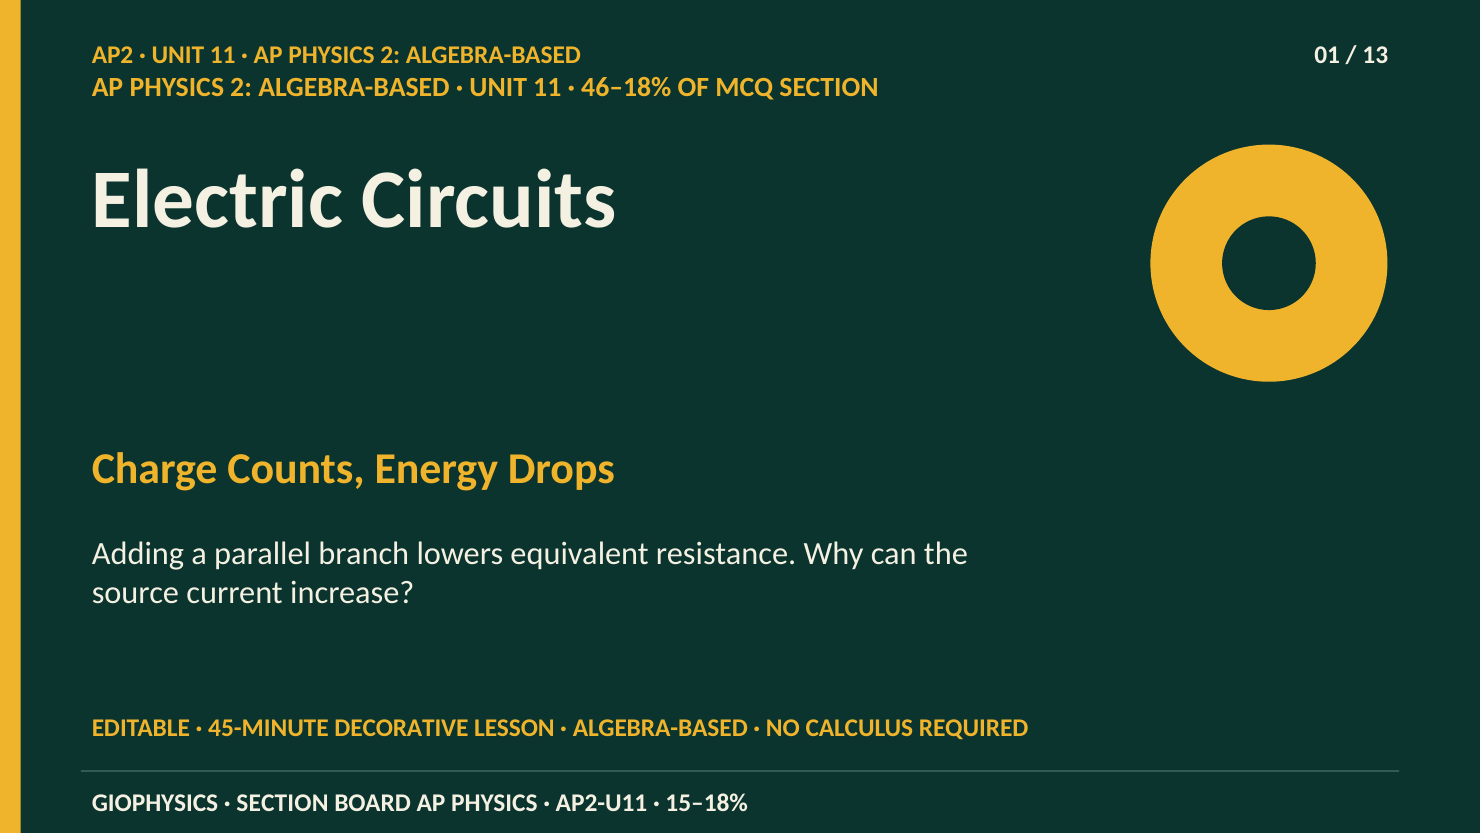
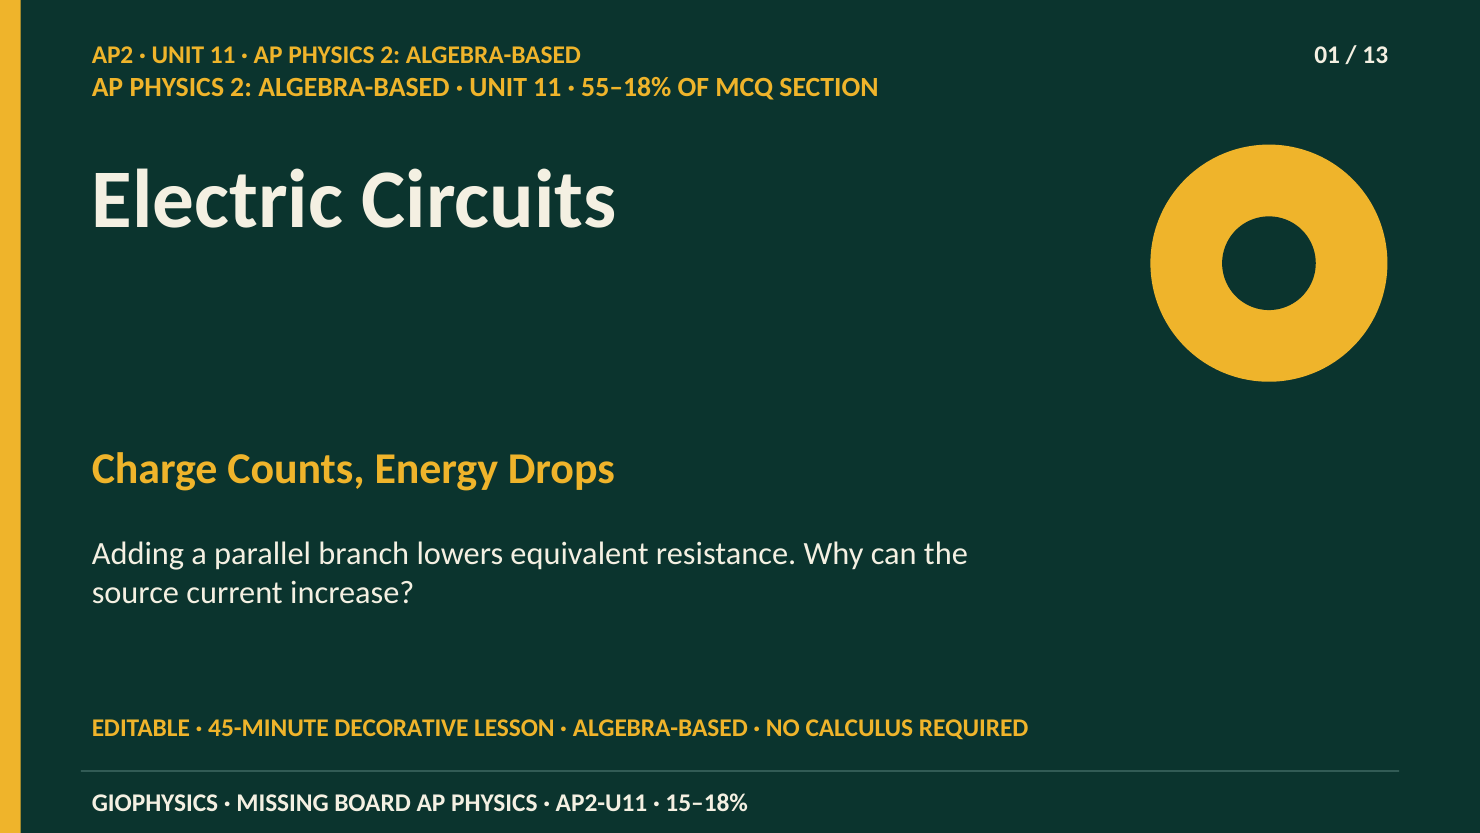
46–18%: 46–18% -> 55–18%
SECTION at (282, 803): SECTION -> MISSING
